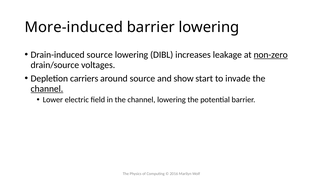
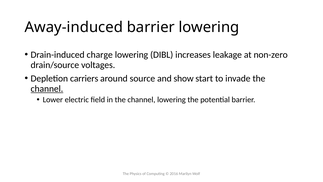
More-induced: More-induced -> Away-induced
Drain-induced source: source -> charge
non-zero underline: present -> none
